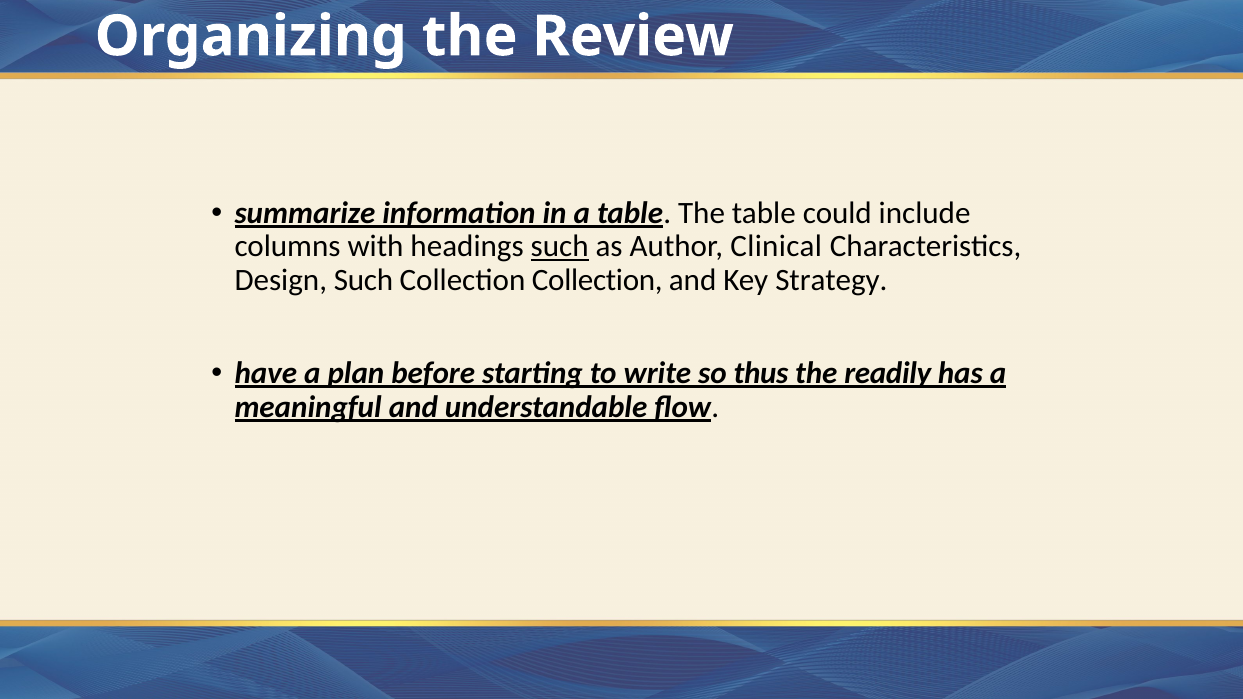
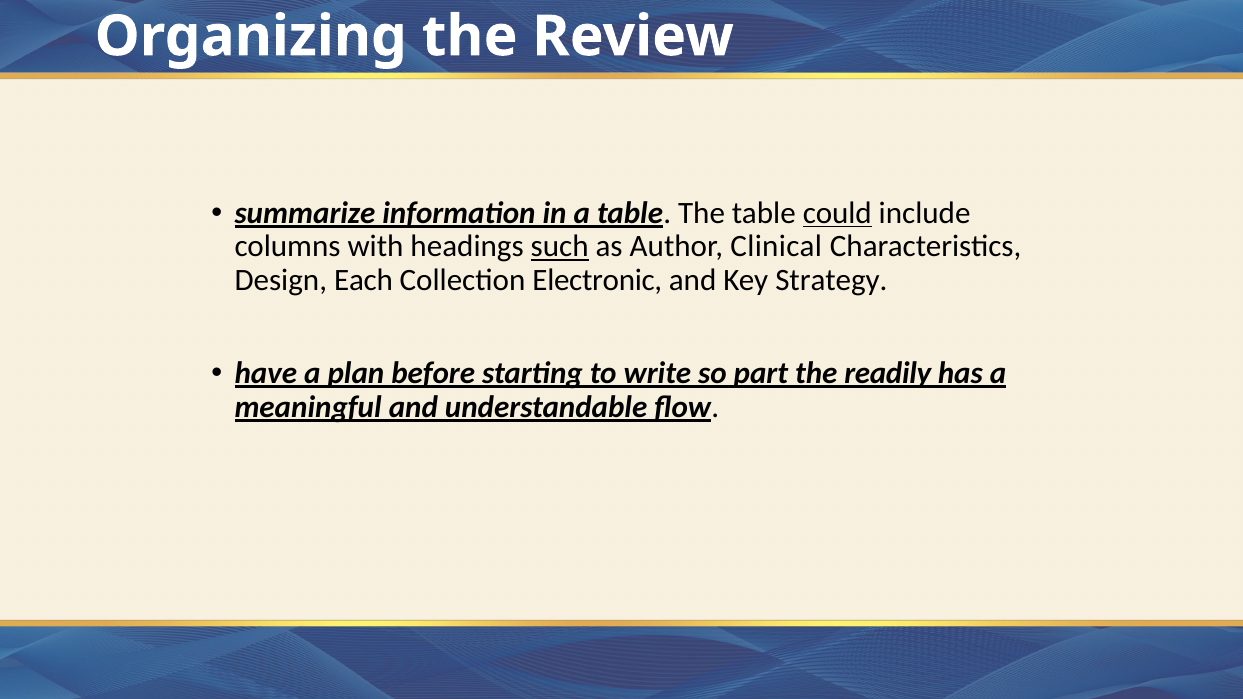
could underline: none -> present
Design Such: Such -> Each
Collection Collection: Collection -> Electronic
thus: thus -> part
